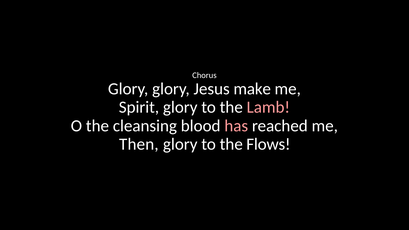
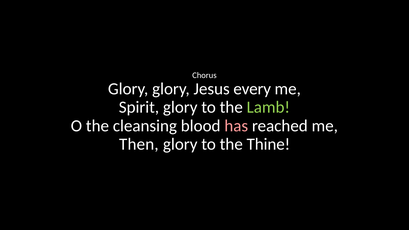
make: make -> every
Lamb colour: pink -> light green
Flows: Flows -> Thine
